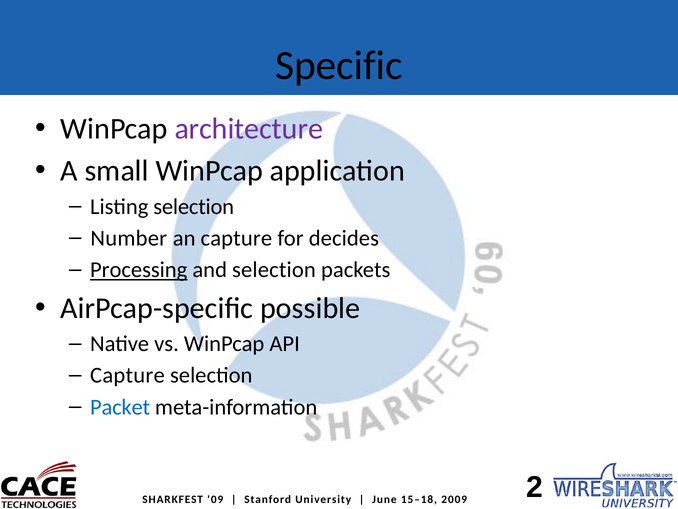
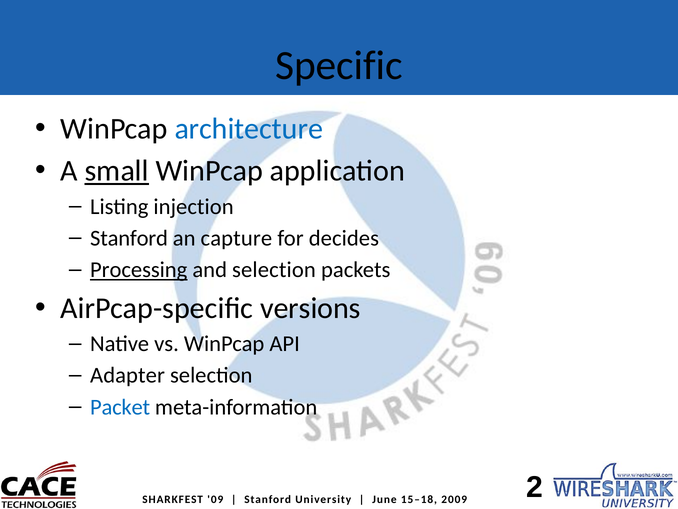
architecture colour: purple -> blue
small underline: none -> present
Listing selection: selection -> injection
Number at (129, 238): Number -> Stanford
possible: possible -> versions
Capture at (127, 375): Capture -> Adapter
